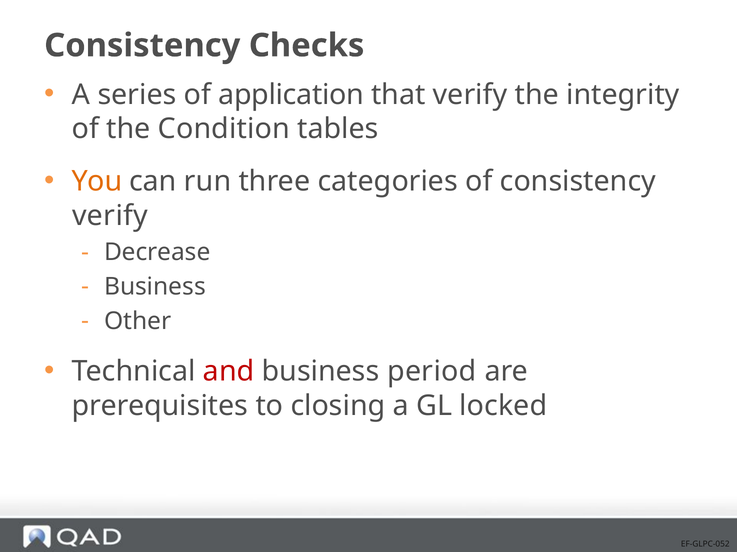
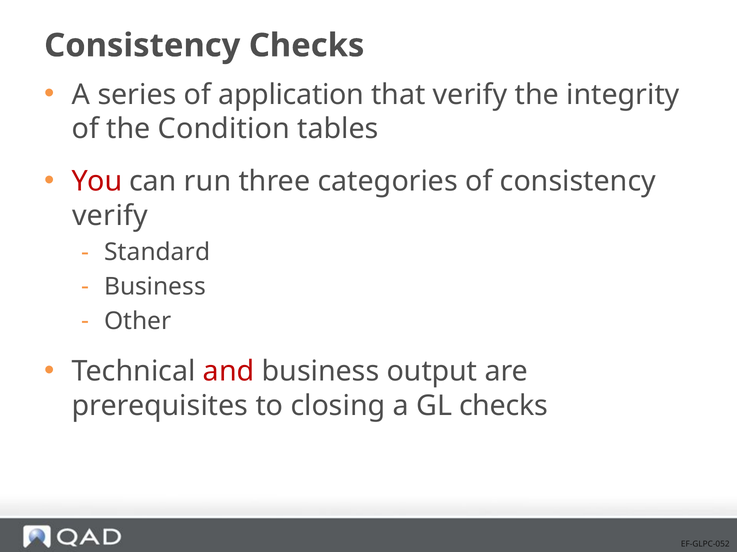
You colour: orange -> red
Decrease: Decrease -> Standard
period: period -> output
GL locked: locked -> checks
